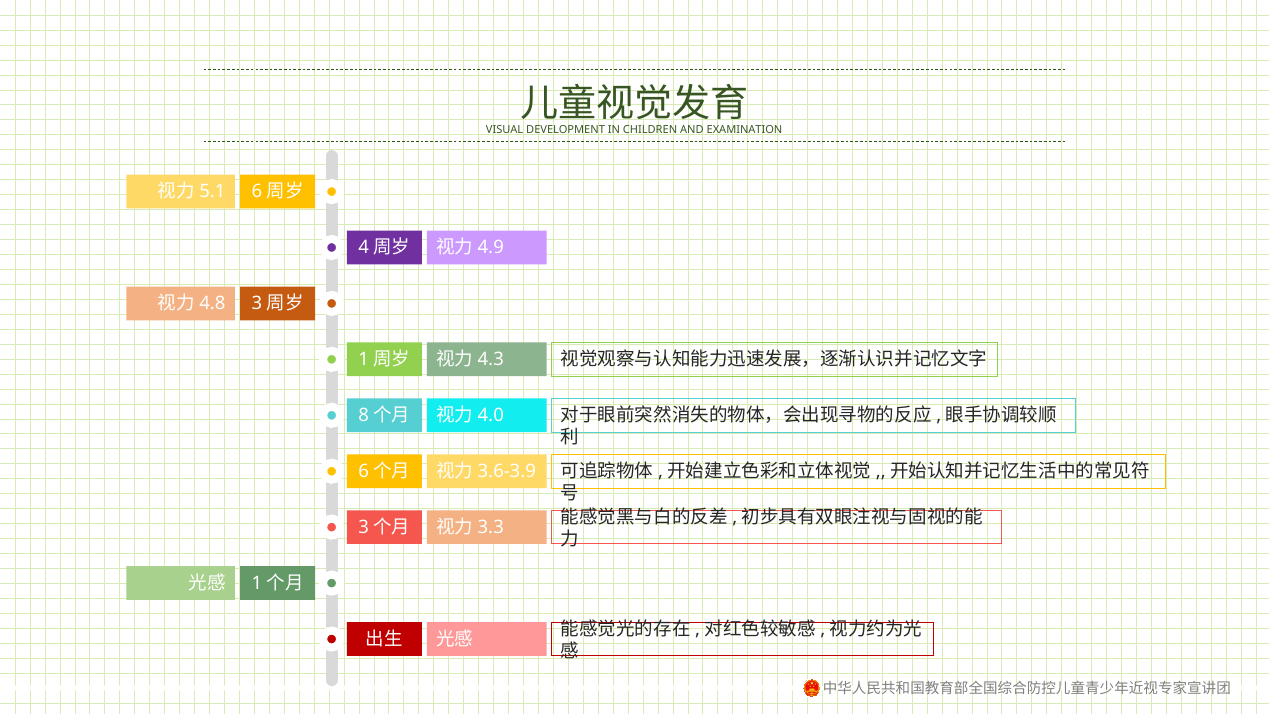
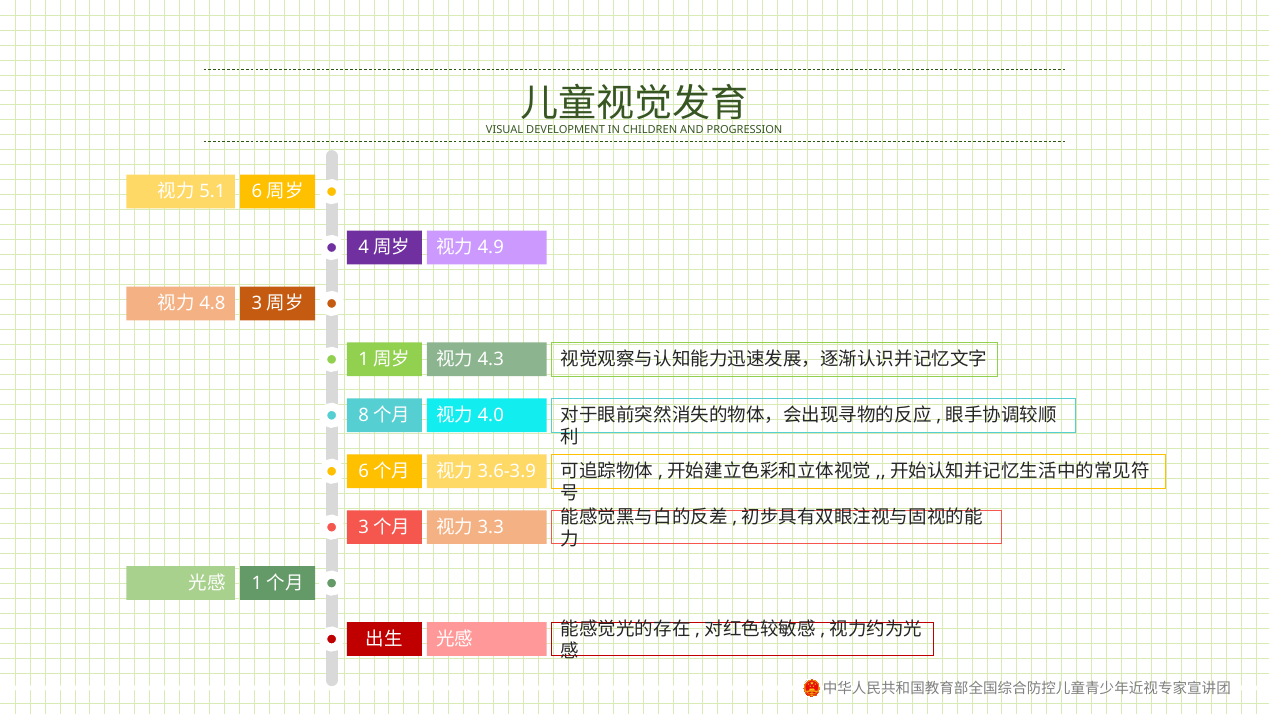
EXAMINATION: EXAMINATION -> PROGRESSION
